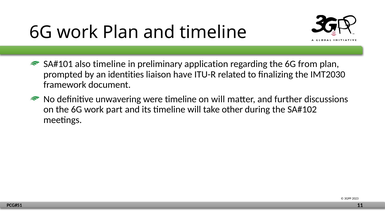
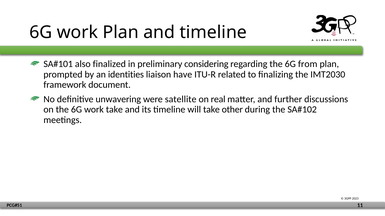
also timeline: timeline -> finalized
application: application -> considering
were timeline: timeline -> satellite
on will: will -> real
work part: part -> take
